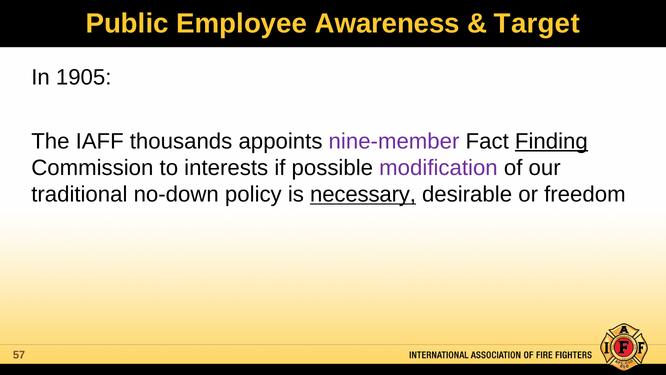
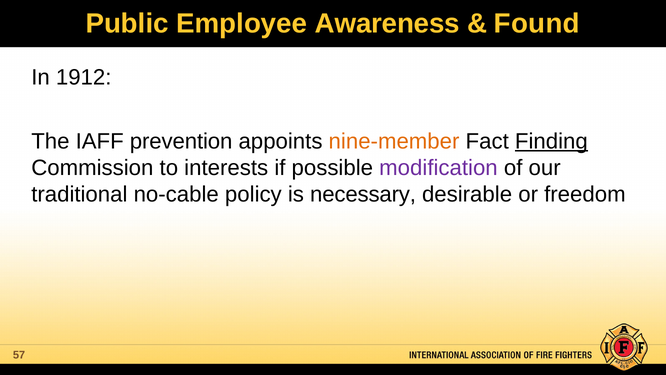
Target: Target -> Found
1905: 1905 -> 1912
thousands: thousands -> prevention
nine-member colour: purple -> orange
no-down: no-down -> no-cable
necessary underline: present -> none
